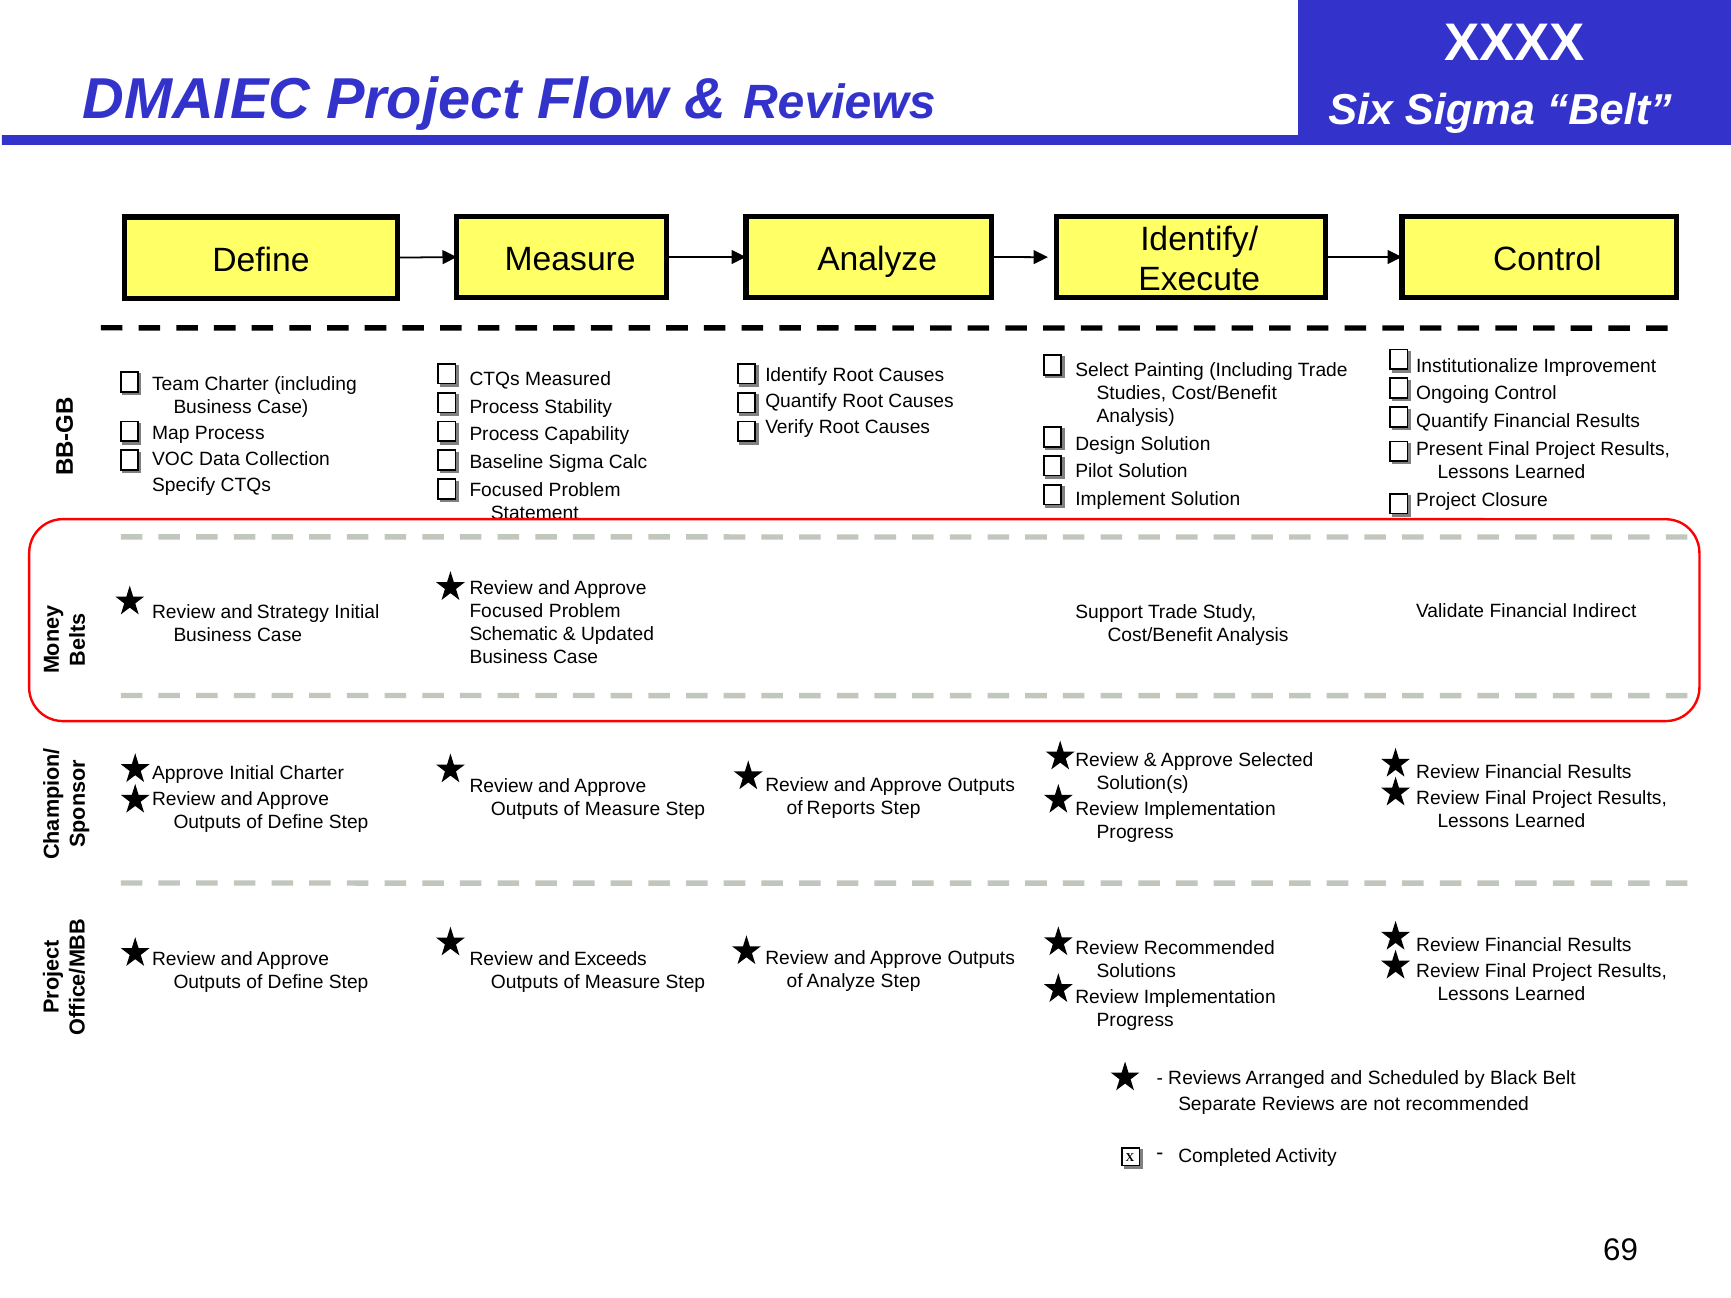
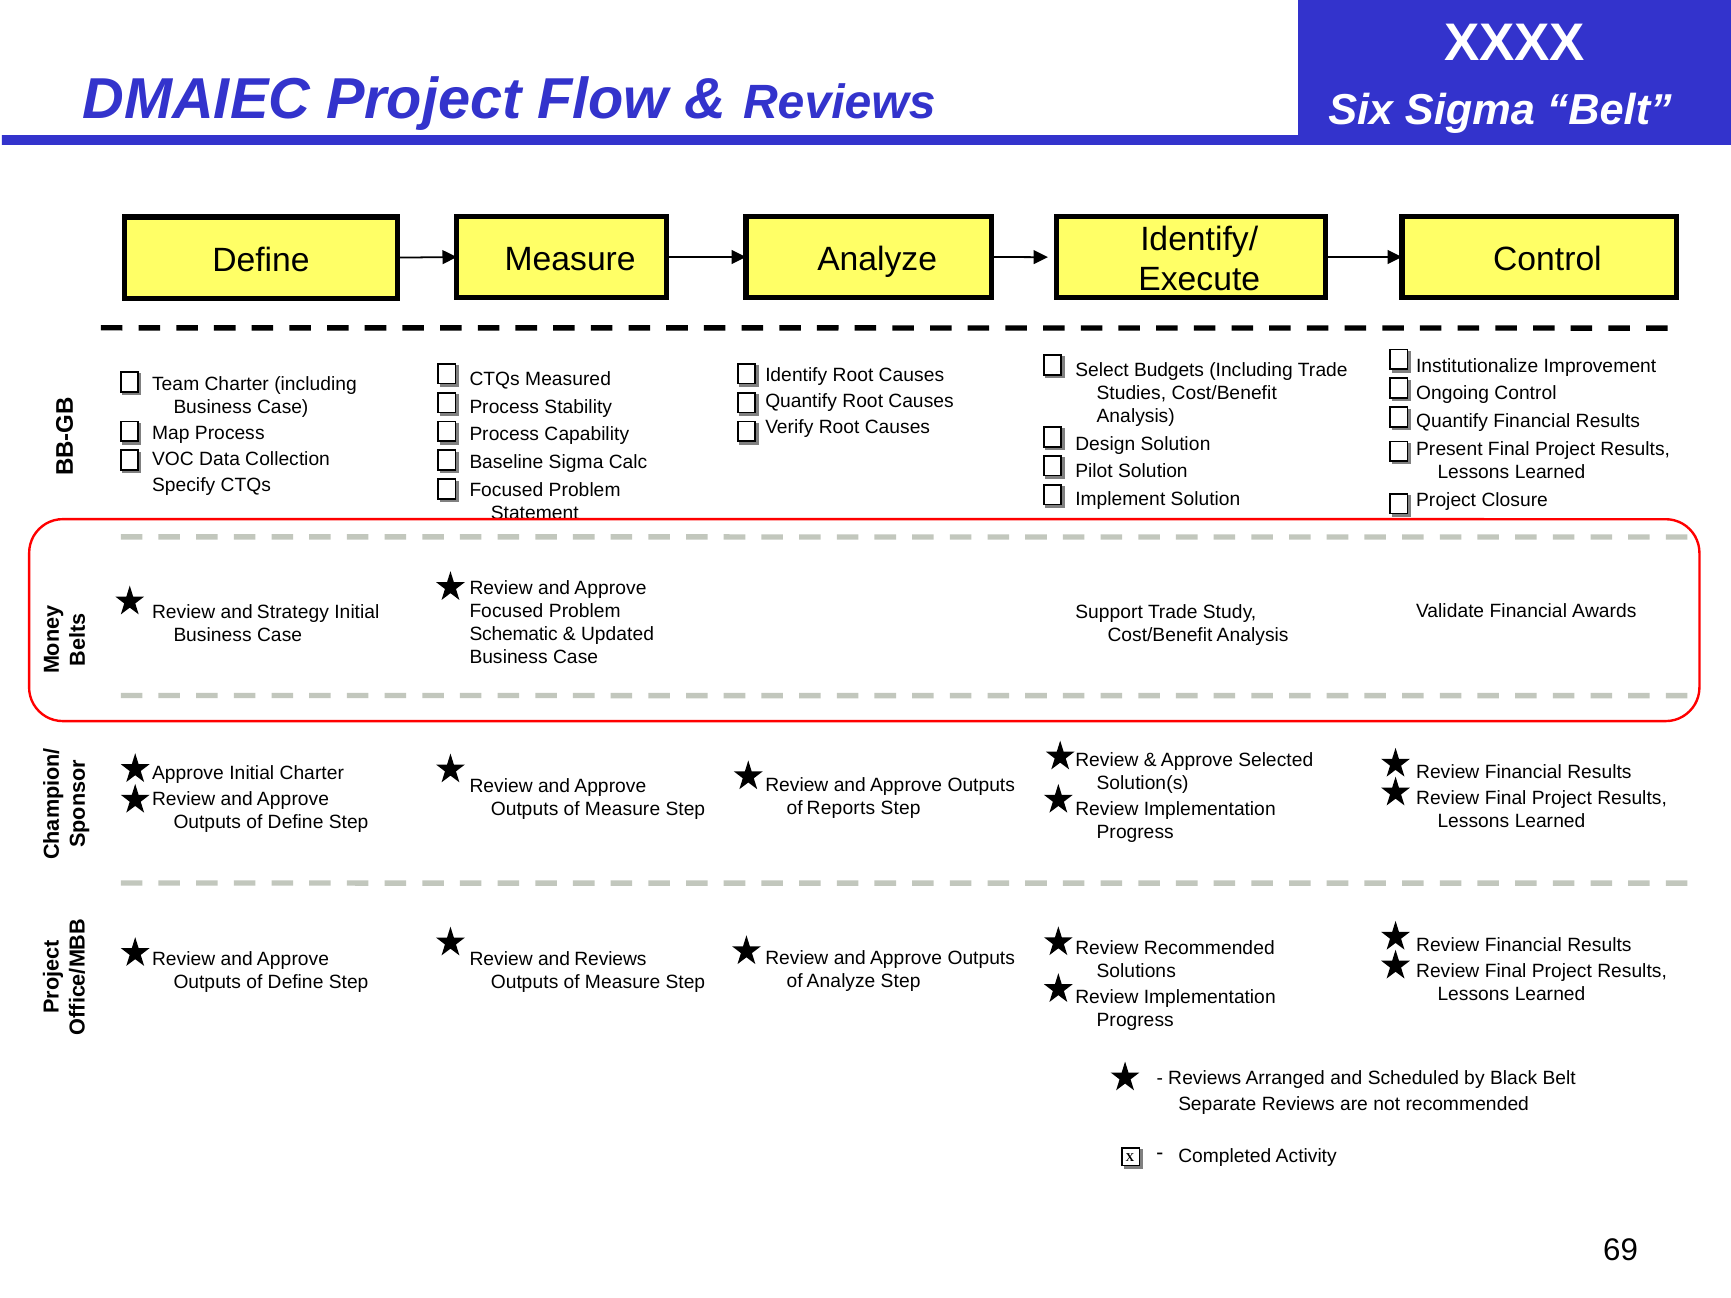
Painting: Painting -> Budgets
Indirect: Indirect -> Awards
and Exceeds: Exceeds -> Reviews
